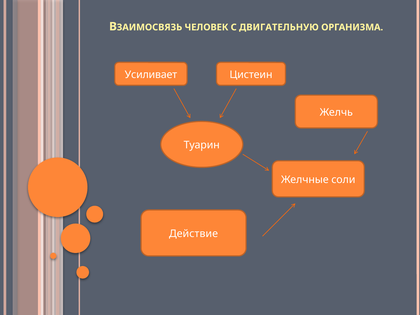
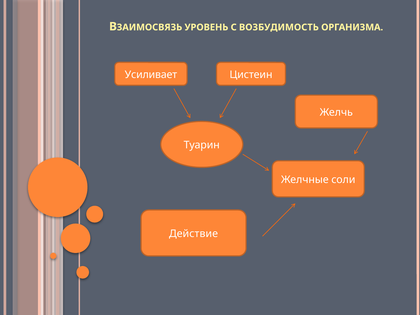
ЧЕЛОВЕК: ЧЕЛОВЕК -> УРОВЕНЬ
ДВИГАТЕЛЬНУЮ: ДВИГАТЕЛЬНУЮ -> ВОЗБУДИМОСТЬ
